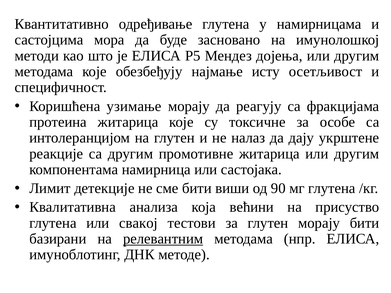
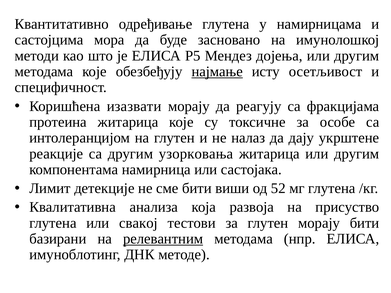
најмање underline: none -> present
узимање: узимање -> изазвати
промотивне: промотивне -> узорковања
90: 90 -> 52
већини: већини -> развоја
